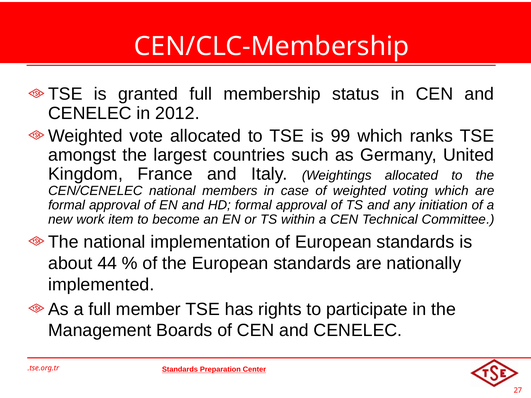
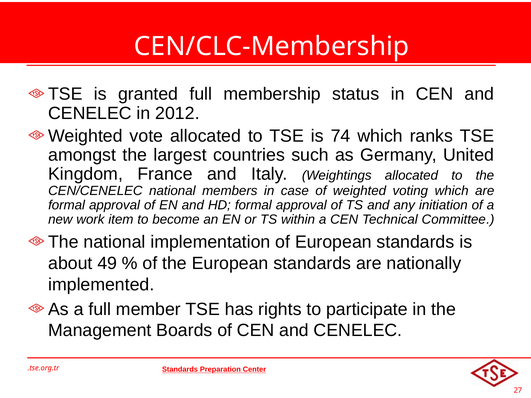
99: 99 -> 74
44: 44 -> 49
